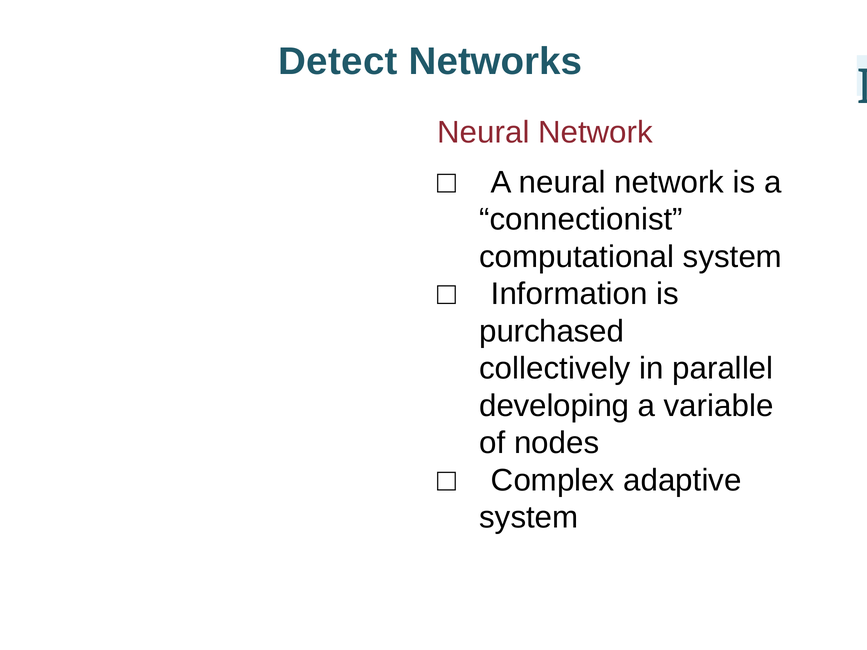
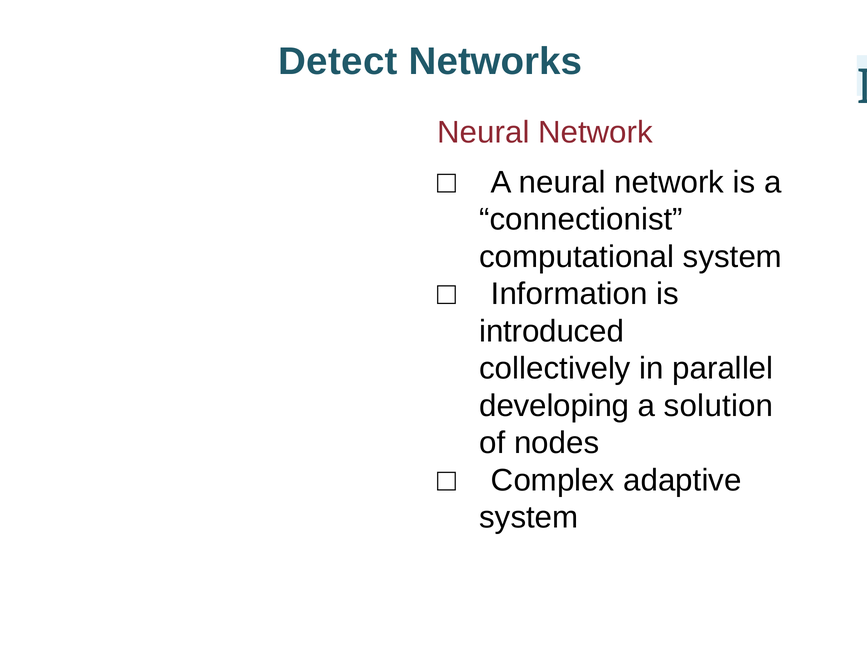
purchased: purchased -> introduced
variable: variable -> solution
